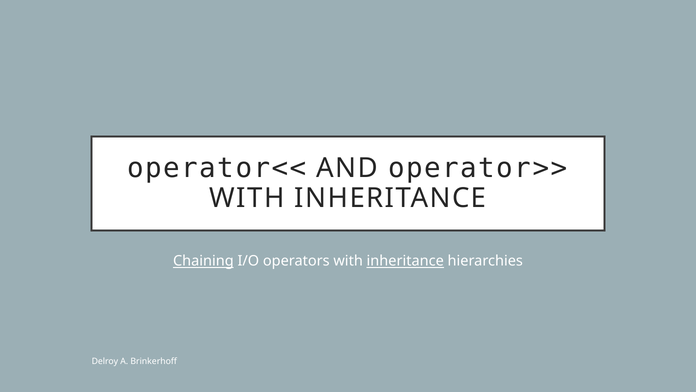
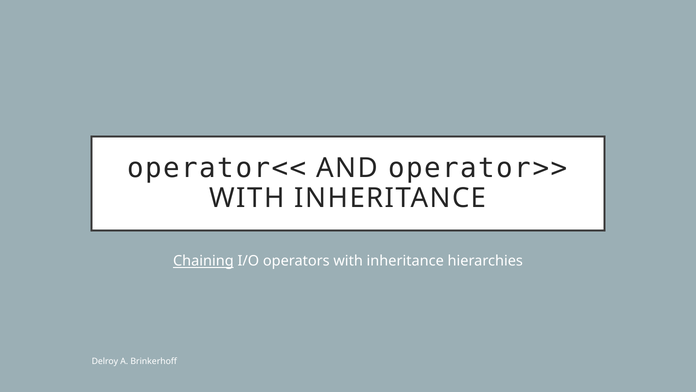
inheritance at (405, 261) underline: present -> none
